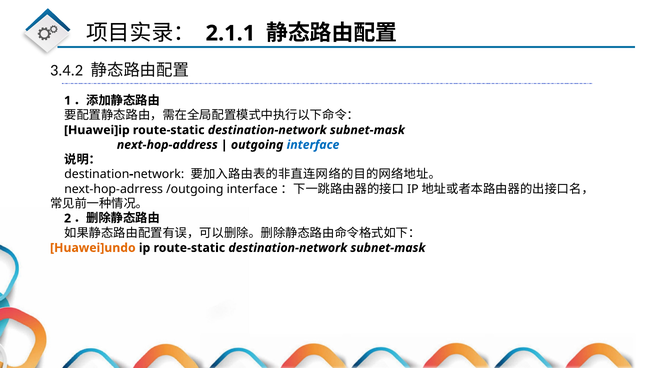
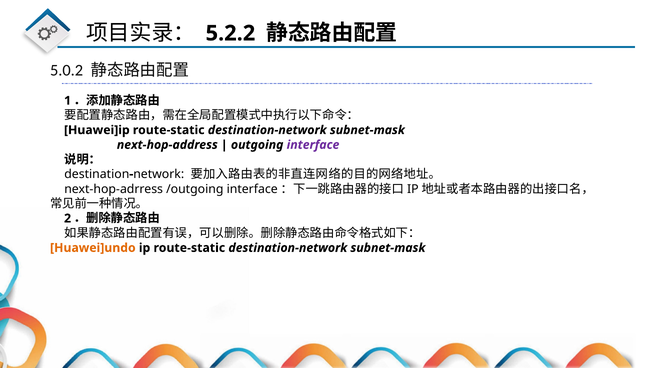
2.1.1: 2.1.1 -> 5.2.2
3.4.2: 3.4.2 -> 5.0.2
interface at (313, 145) colour: blue -> purple
